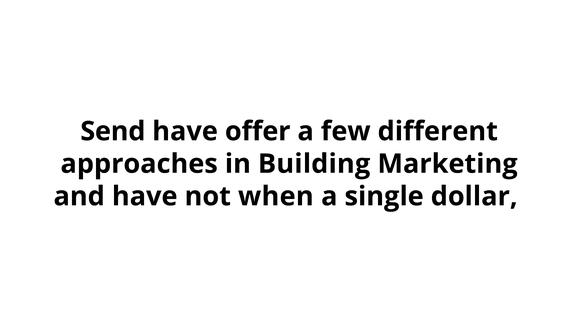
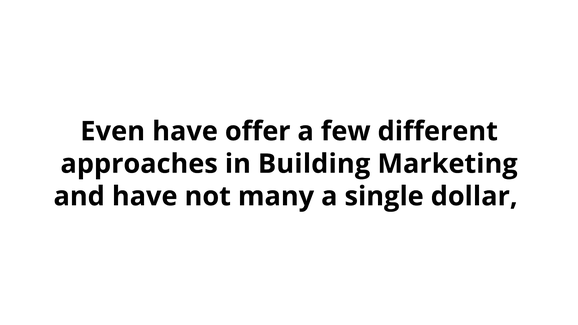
Send: Send -> Even
when: when -> many
